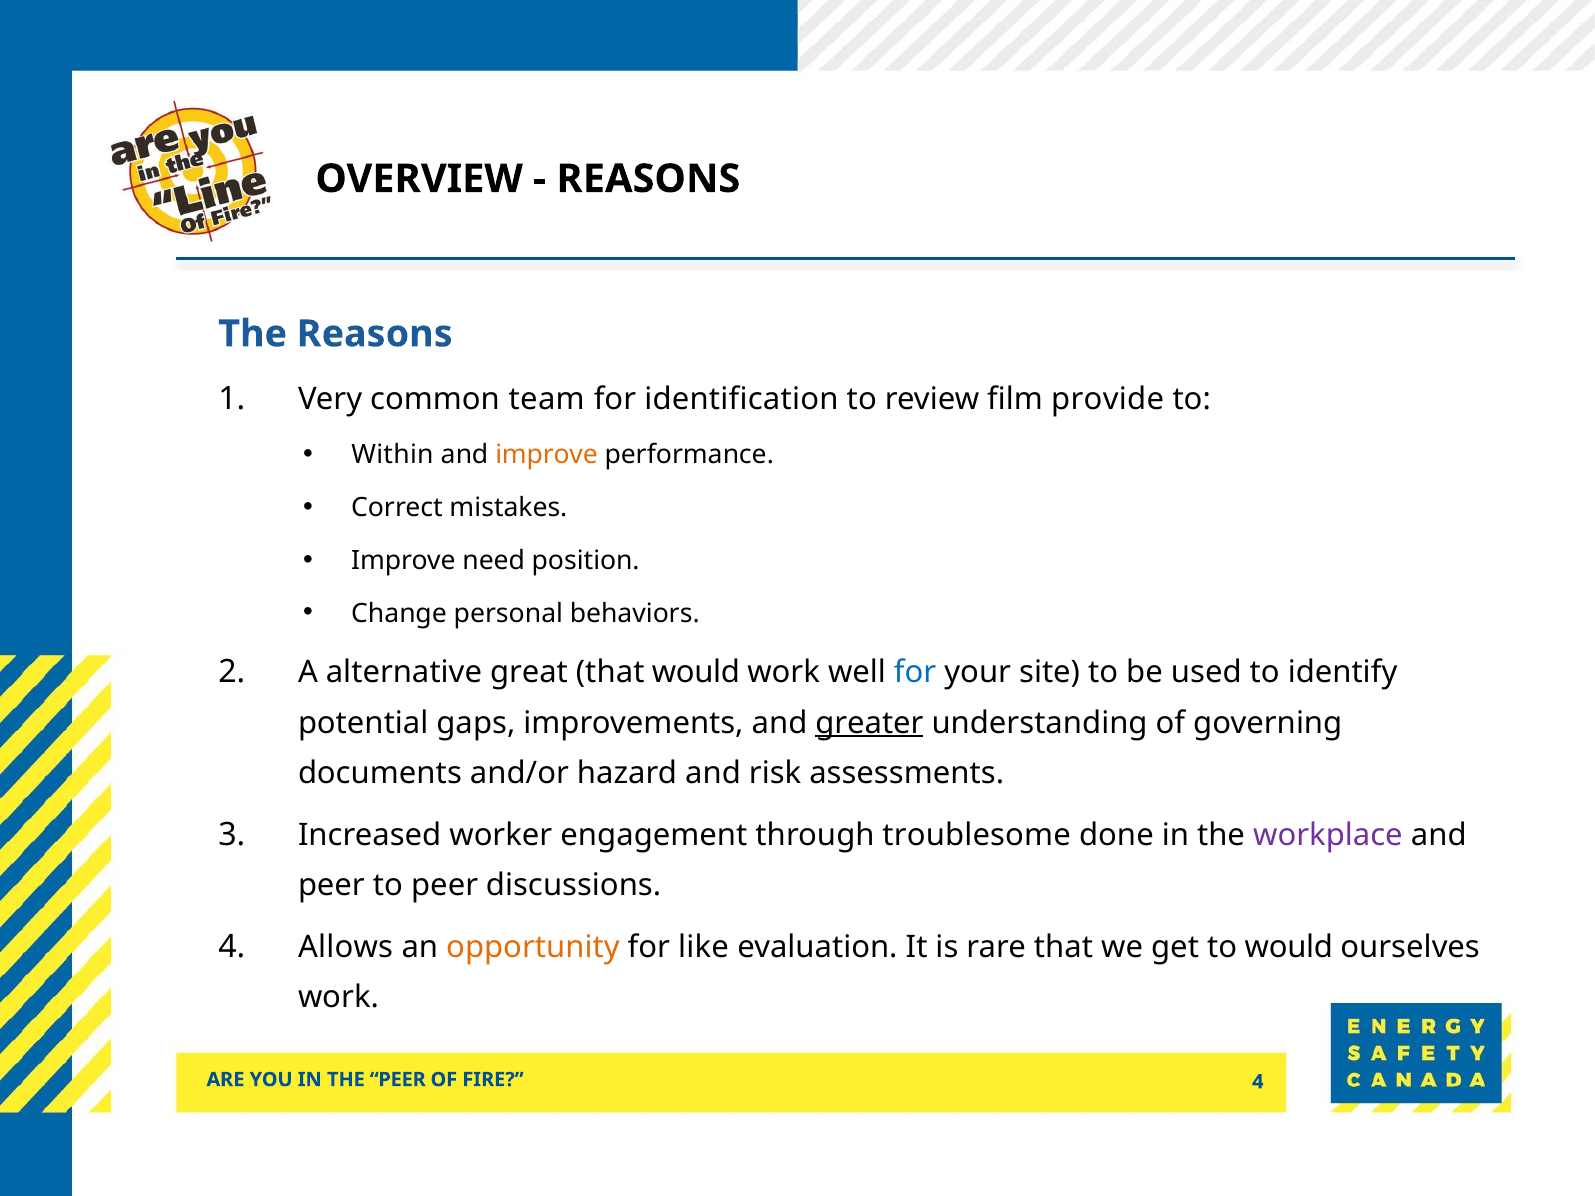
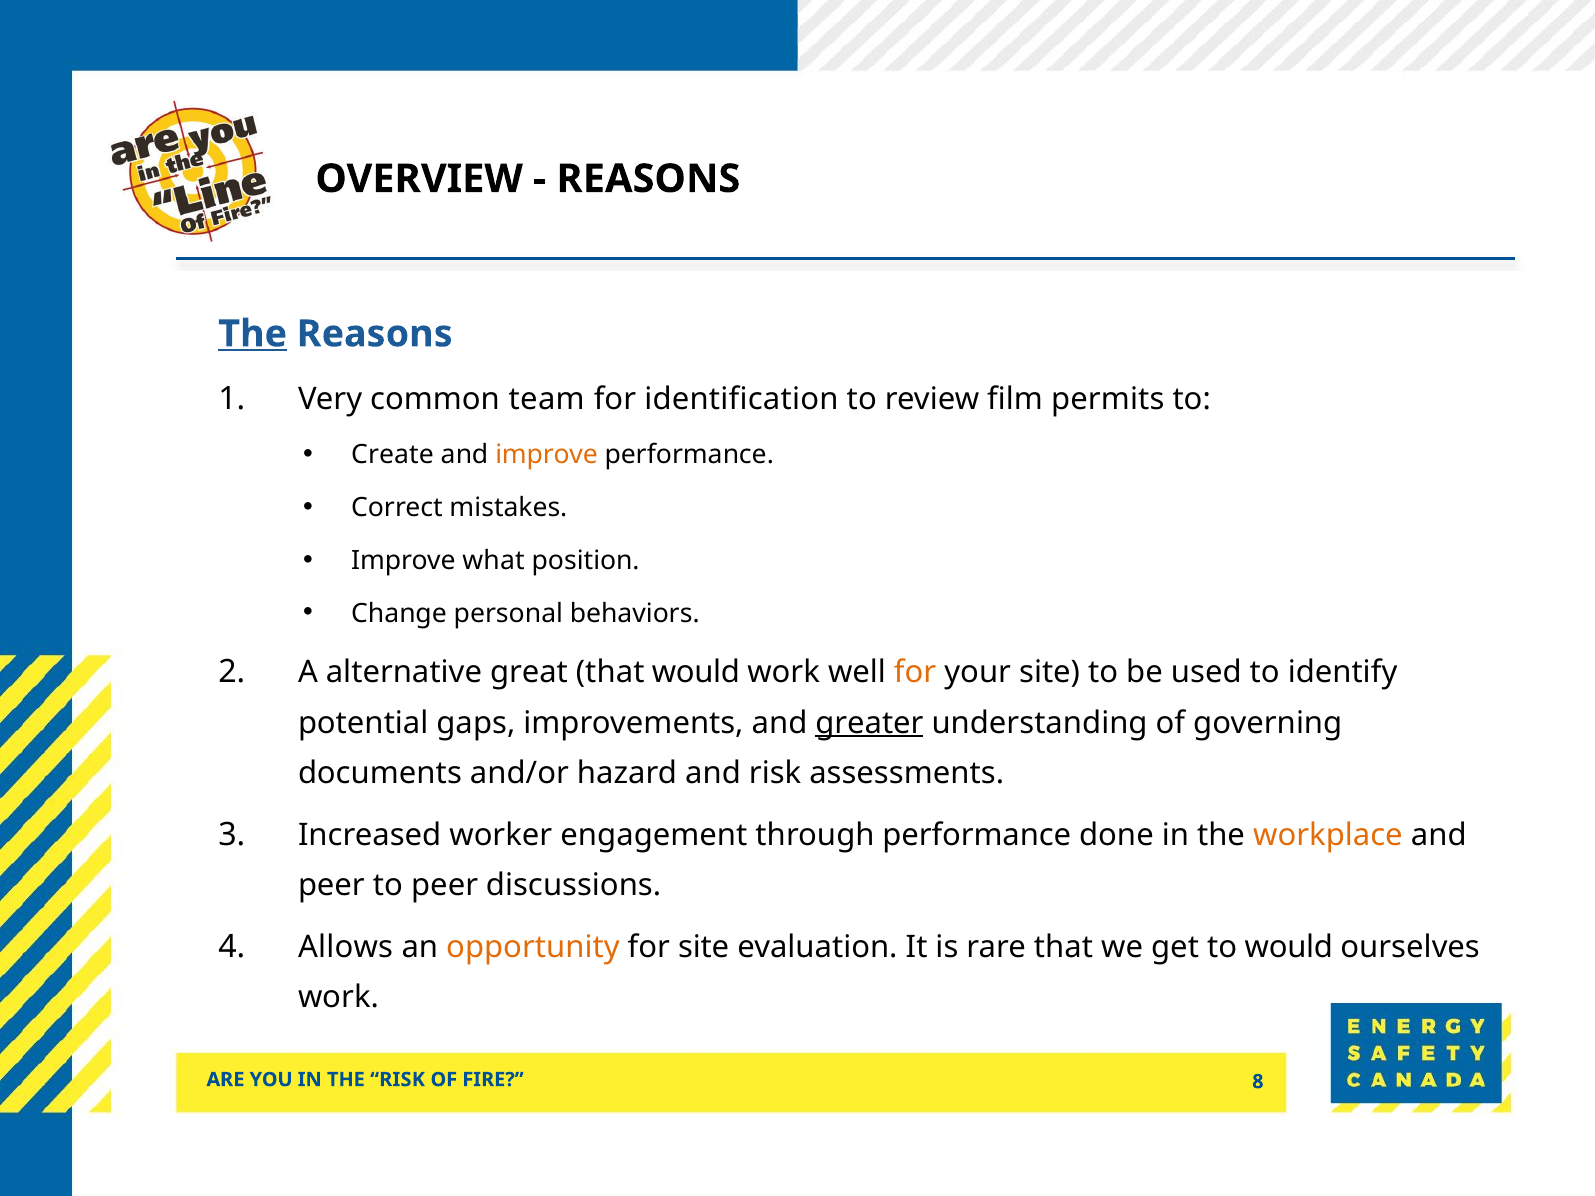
The at (253, 334) underline: none -> present
provide: provide -> permits
Within: Within -> Create
need: need -> what
for at (915, 673) colour: blue -> orange
through troublesome: troublesome -> performance
workplace colour: purple -> orange
for like: like -> site
THE PEER: PEER -> RISK
FIRE 4: 4 -> 8
